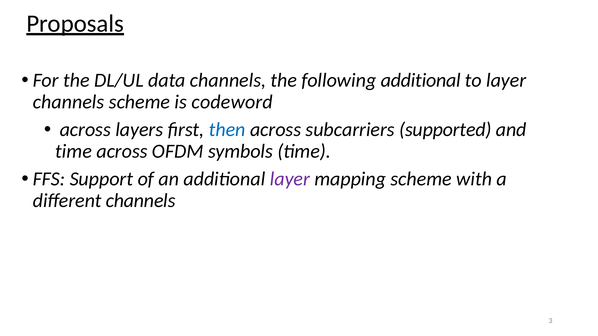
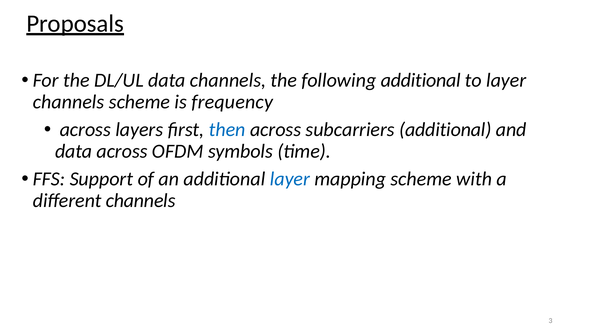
codeword: codeword -> frequency
subcarriers supported: supported -> additional
time at (74, 151): time -> data
layer at (290, 179) colour: purple -> blue
